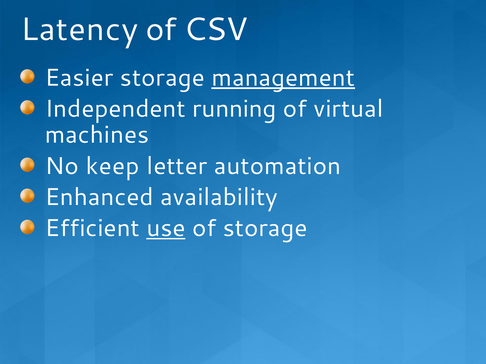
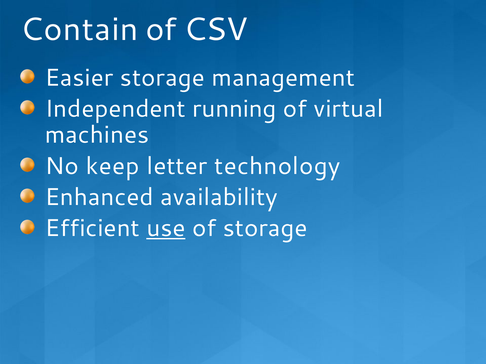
Latency: Latency -> Contain
management underline: present -> none
automation: automation -> technology
